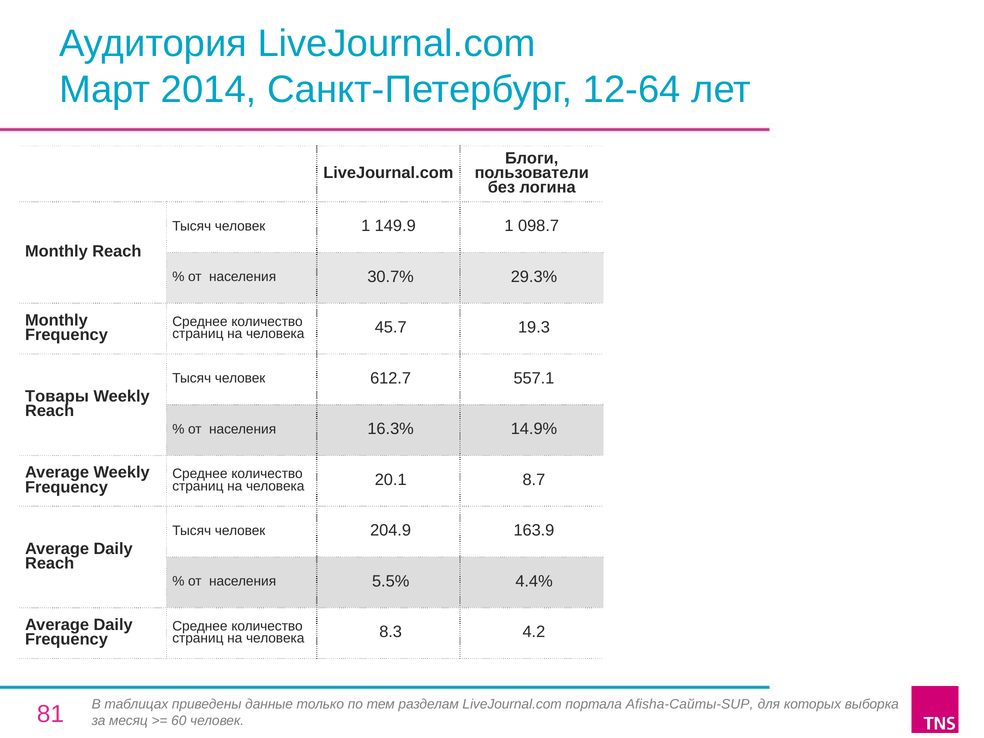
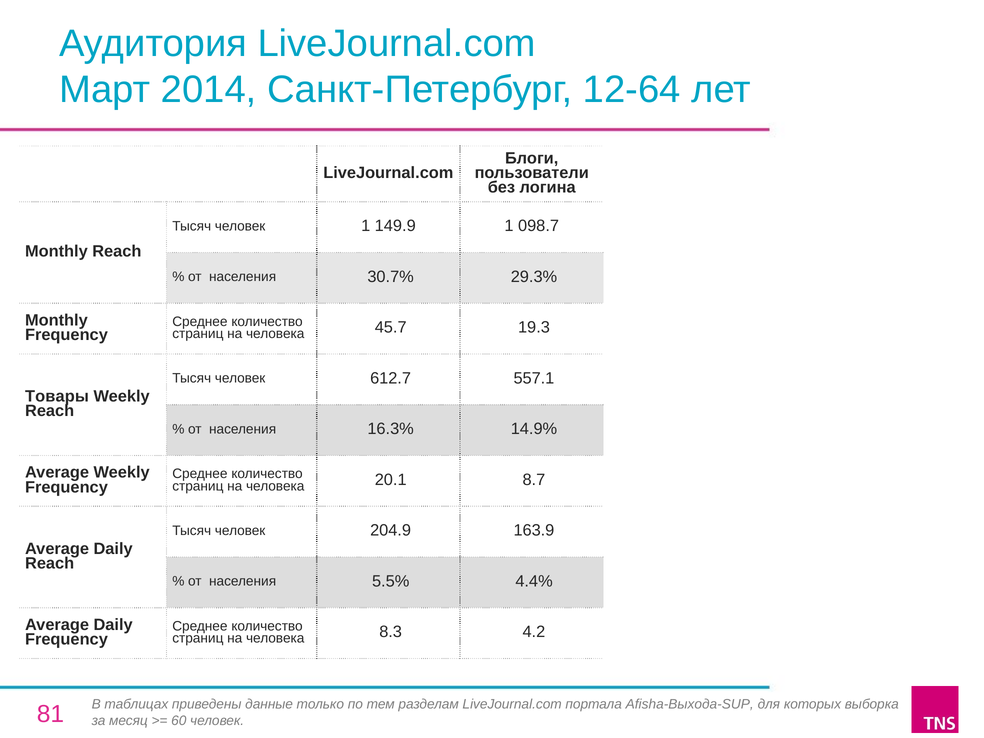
Afisha-Сайты-SUP: Afisha-Сайты-SUP -> Afisha-Выхода-SUP
